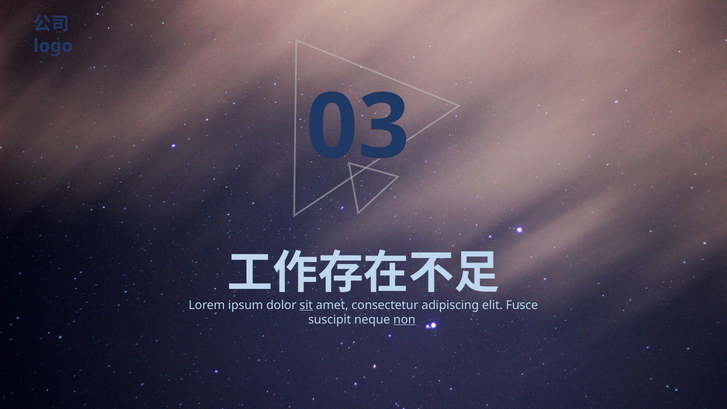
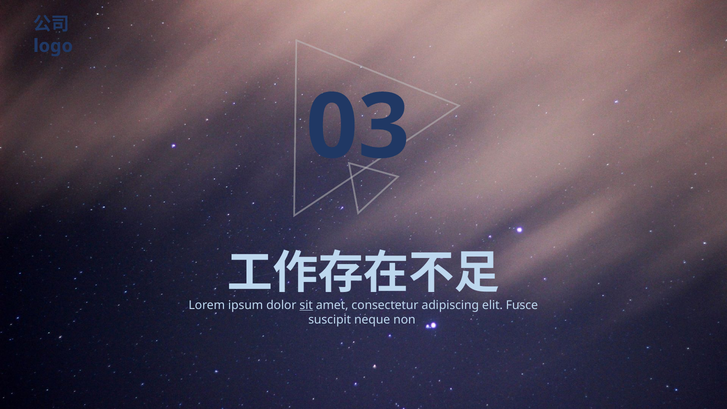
non underline: present -> none
